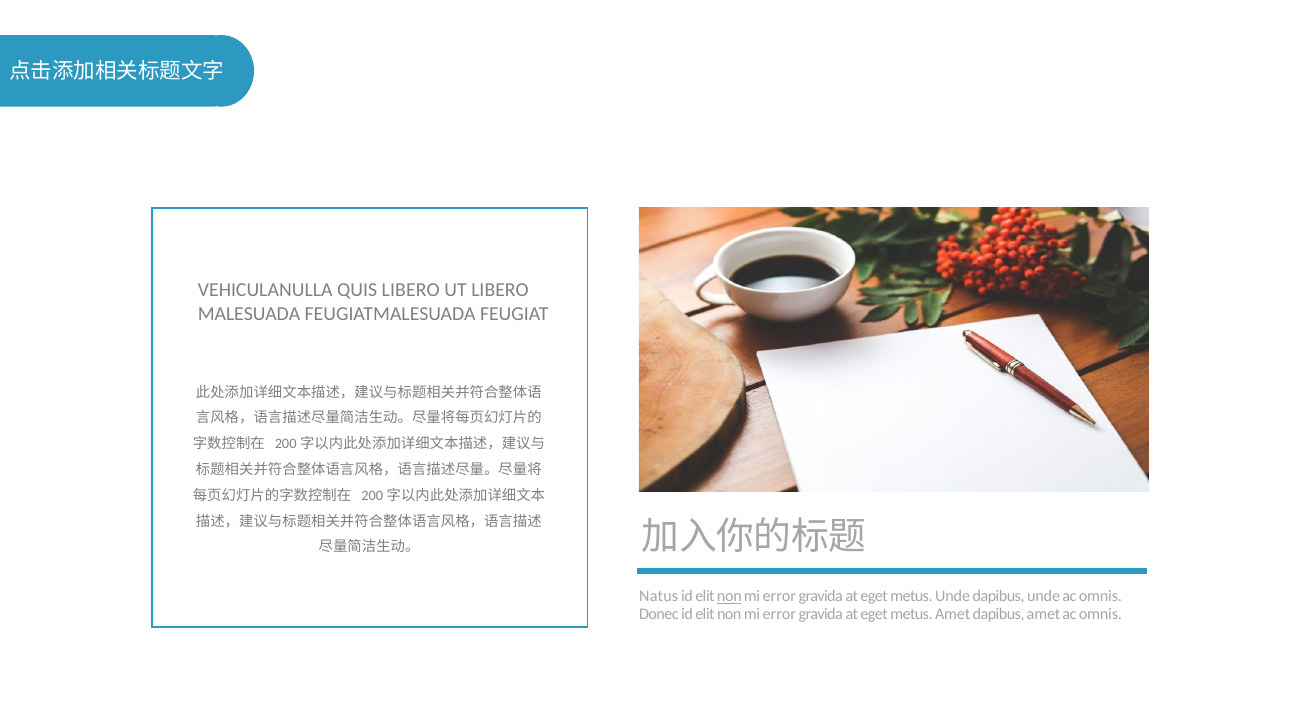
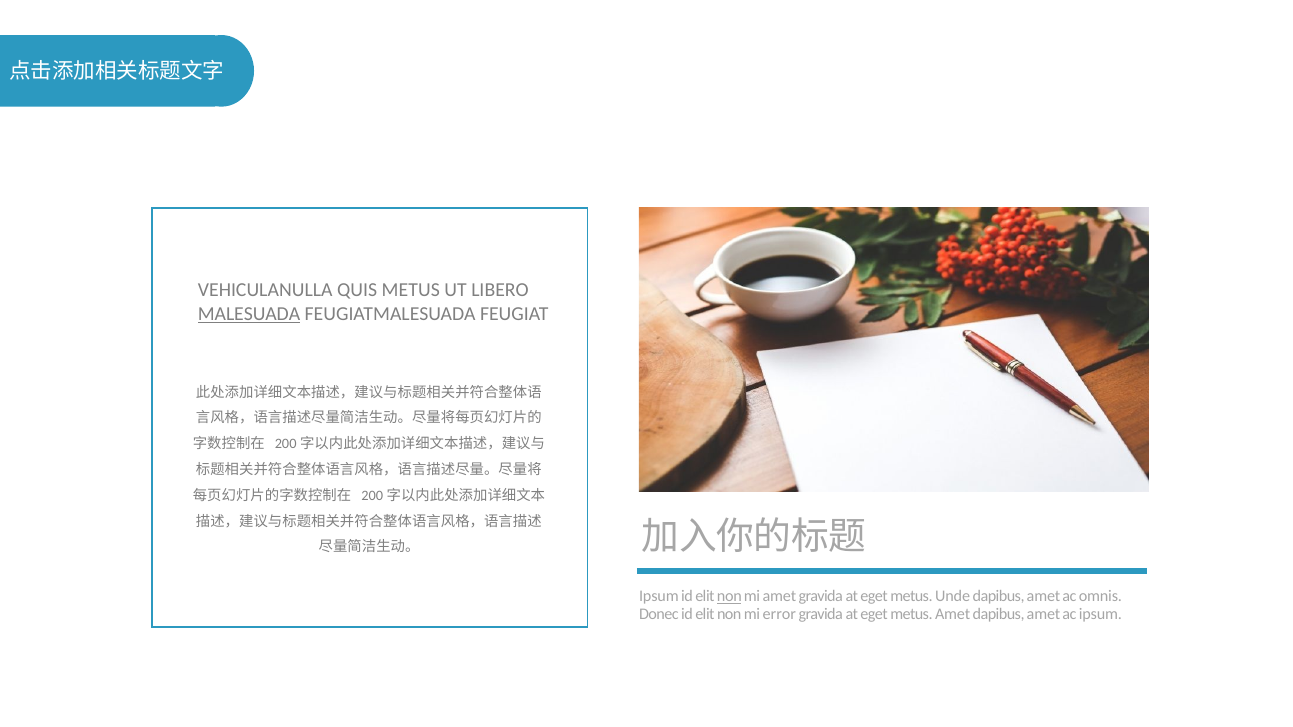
QUIS LIBERO: LIBERO -> METUS
MALESUADA underline: none -> present
Natus at (659, 597): Natus -> Ipsum
error at (779, 597): error -> amet
unde at (1044, 597): unde -> amet
omnis at (1100, 615): omnis -> ipsum
